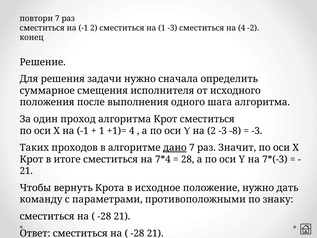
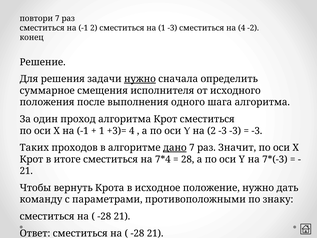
нужно at (140, 79) underline: none -> present
+1)=: +1)= -> +3)=
-3 -8: -8 -> -3
